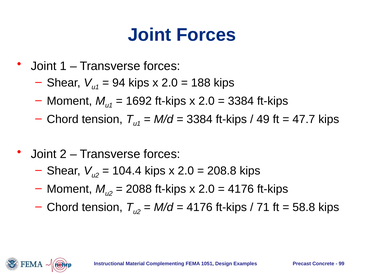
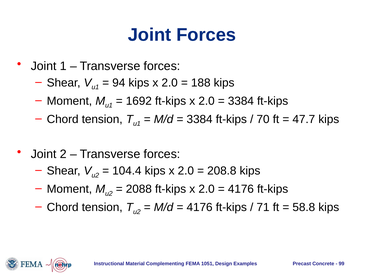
49: 49 -> 70
